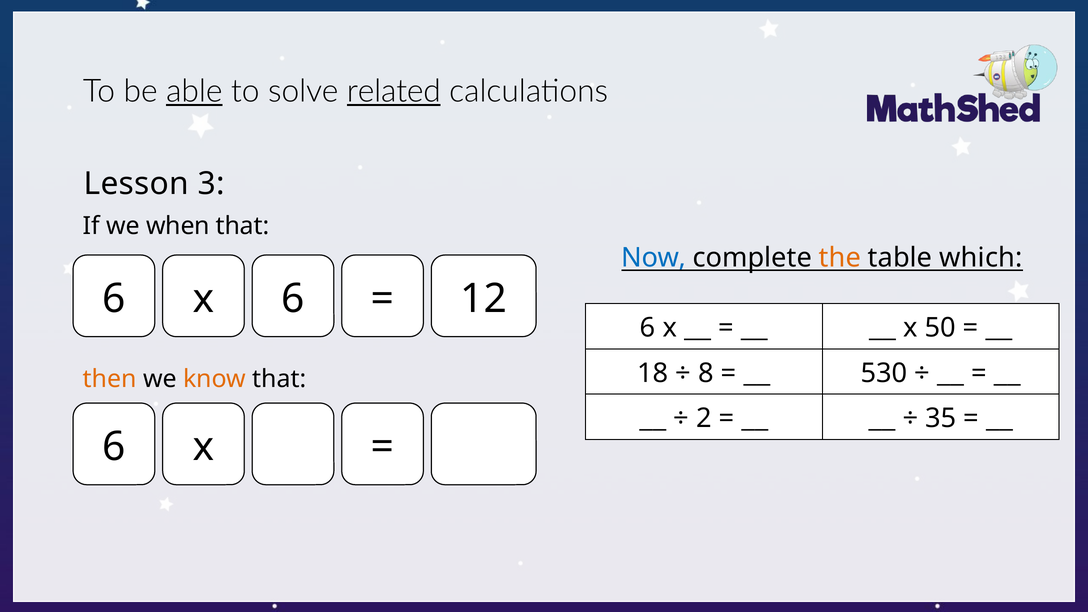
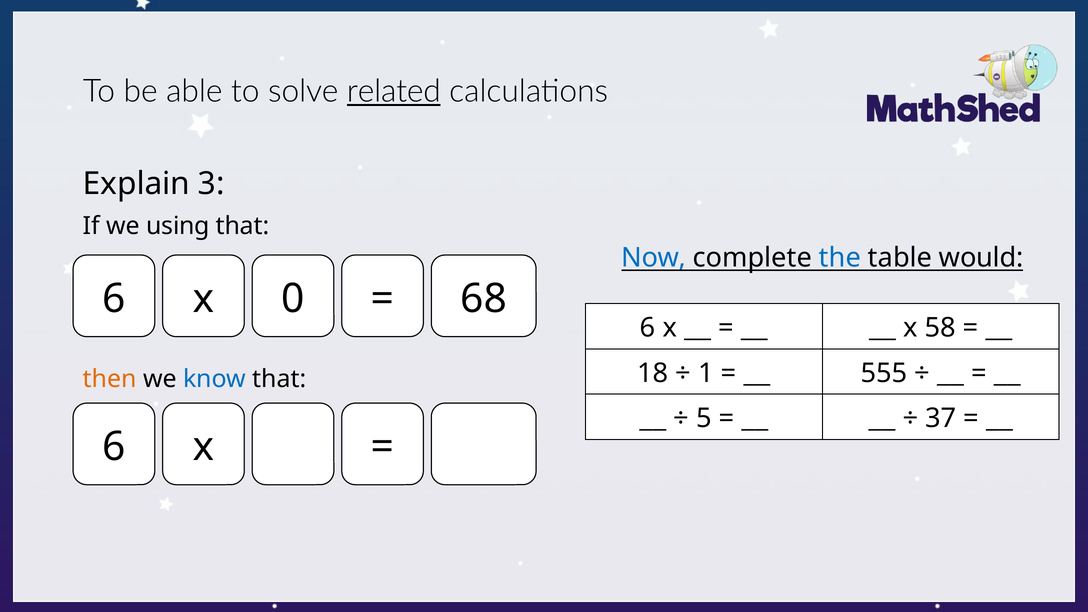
able underline: present -> none
Lesson: Lesson -> Explain
when: when -> using
the colour: orange -> blue
which: which -> would
x 6: 6 -> 0
12: 12 -> 68
50: 50 -> 58
8: 8 -> 1
530: 530 -> 555
know colour: orange -> blue
2: 2 -> 5
35: 35 -> 37
